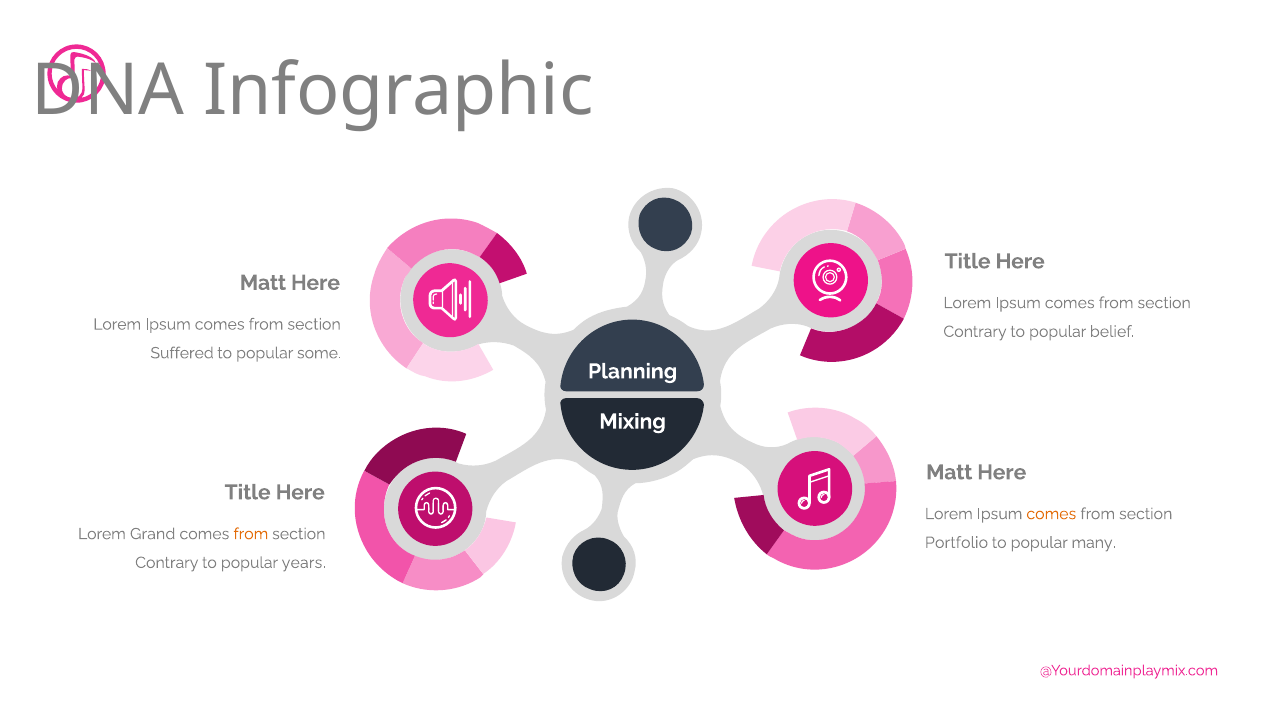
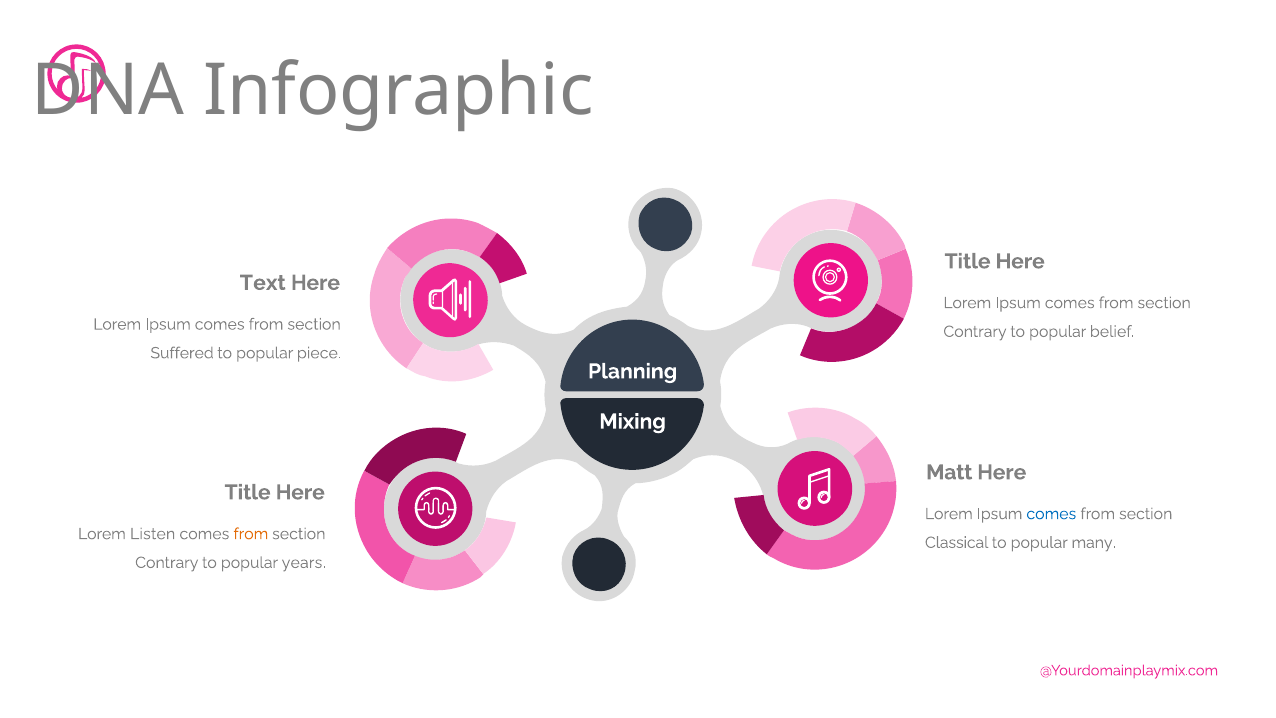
Matt at (263, 283): Matt -> Text
some: some -> piece
comes at (1051, 514) colour: orange -> blue
Grand: Grand -> Listen
Portfolio: Portfolio -> Classical
